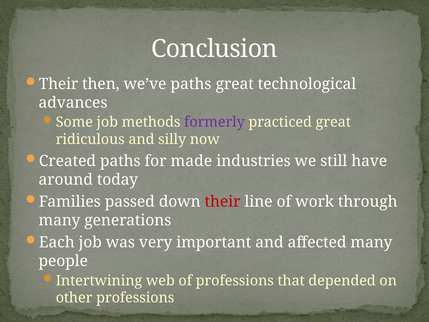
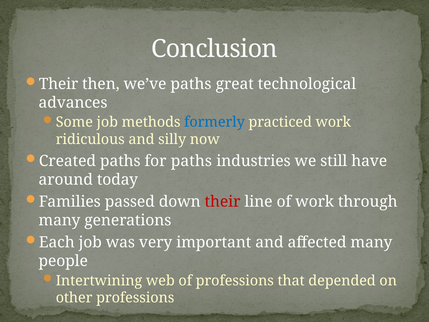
formerly colour: purple -> blue
practiced great: great -> work
for made: made -> paths
